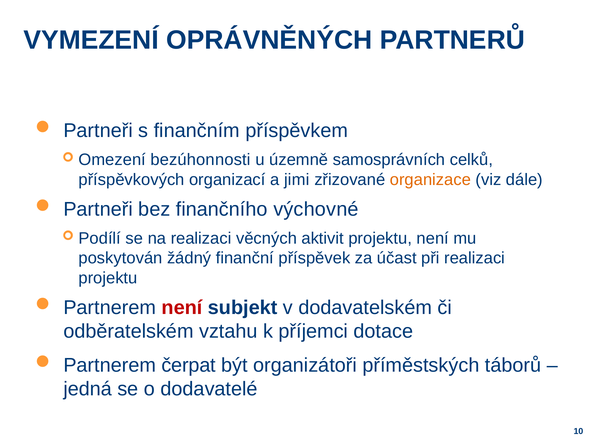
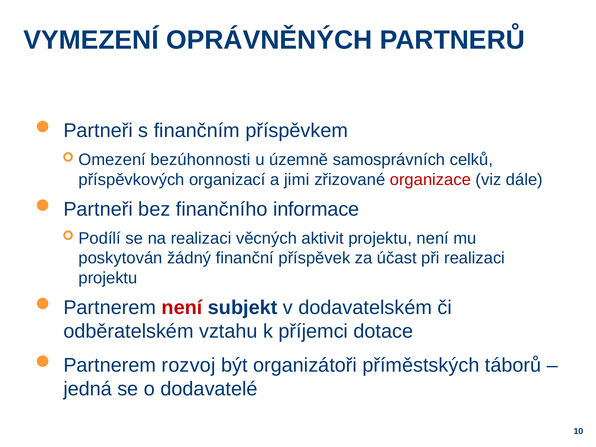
organizace colour: orange -> red
výchovné: výchovné -> informace
čerpat: čerpat -> rozvoj
